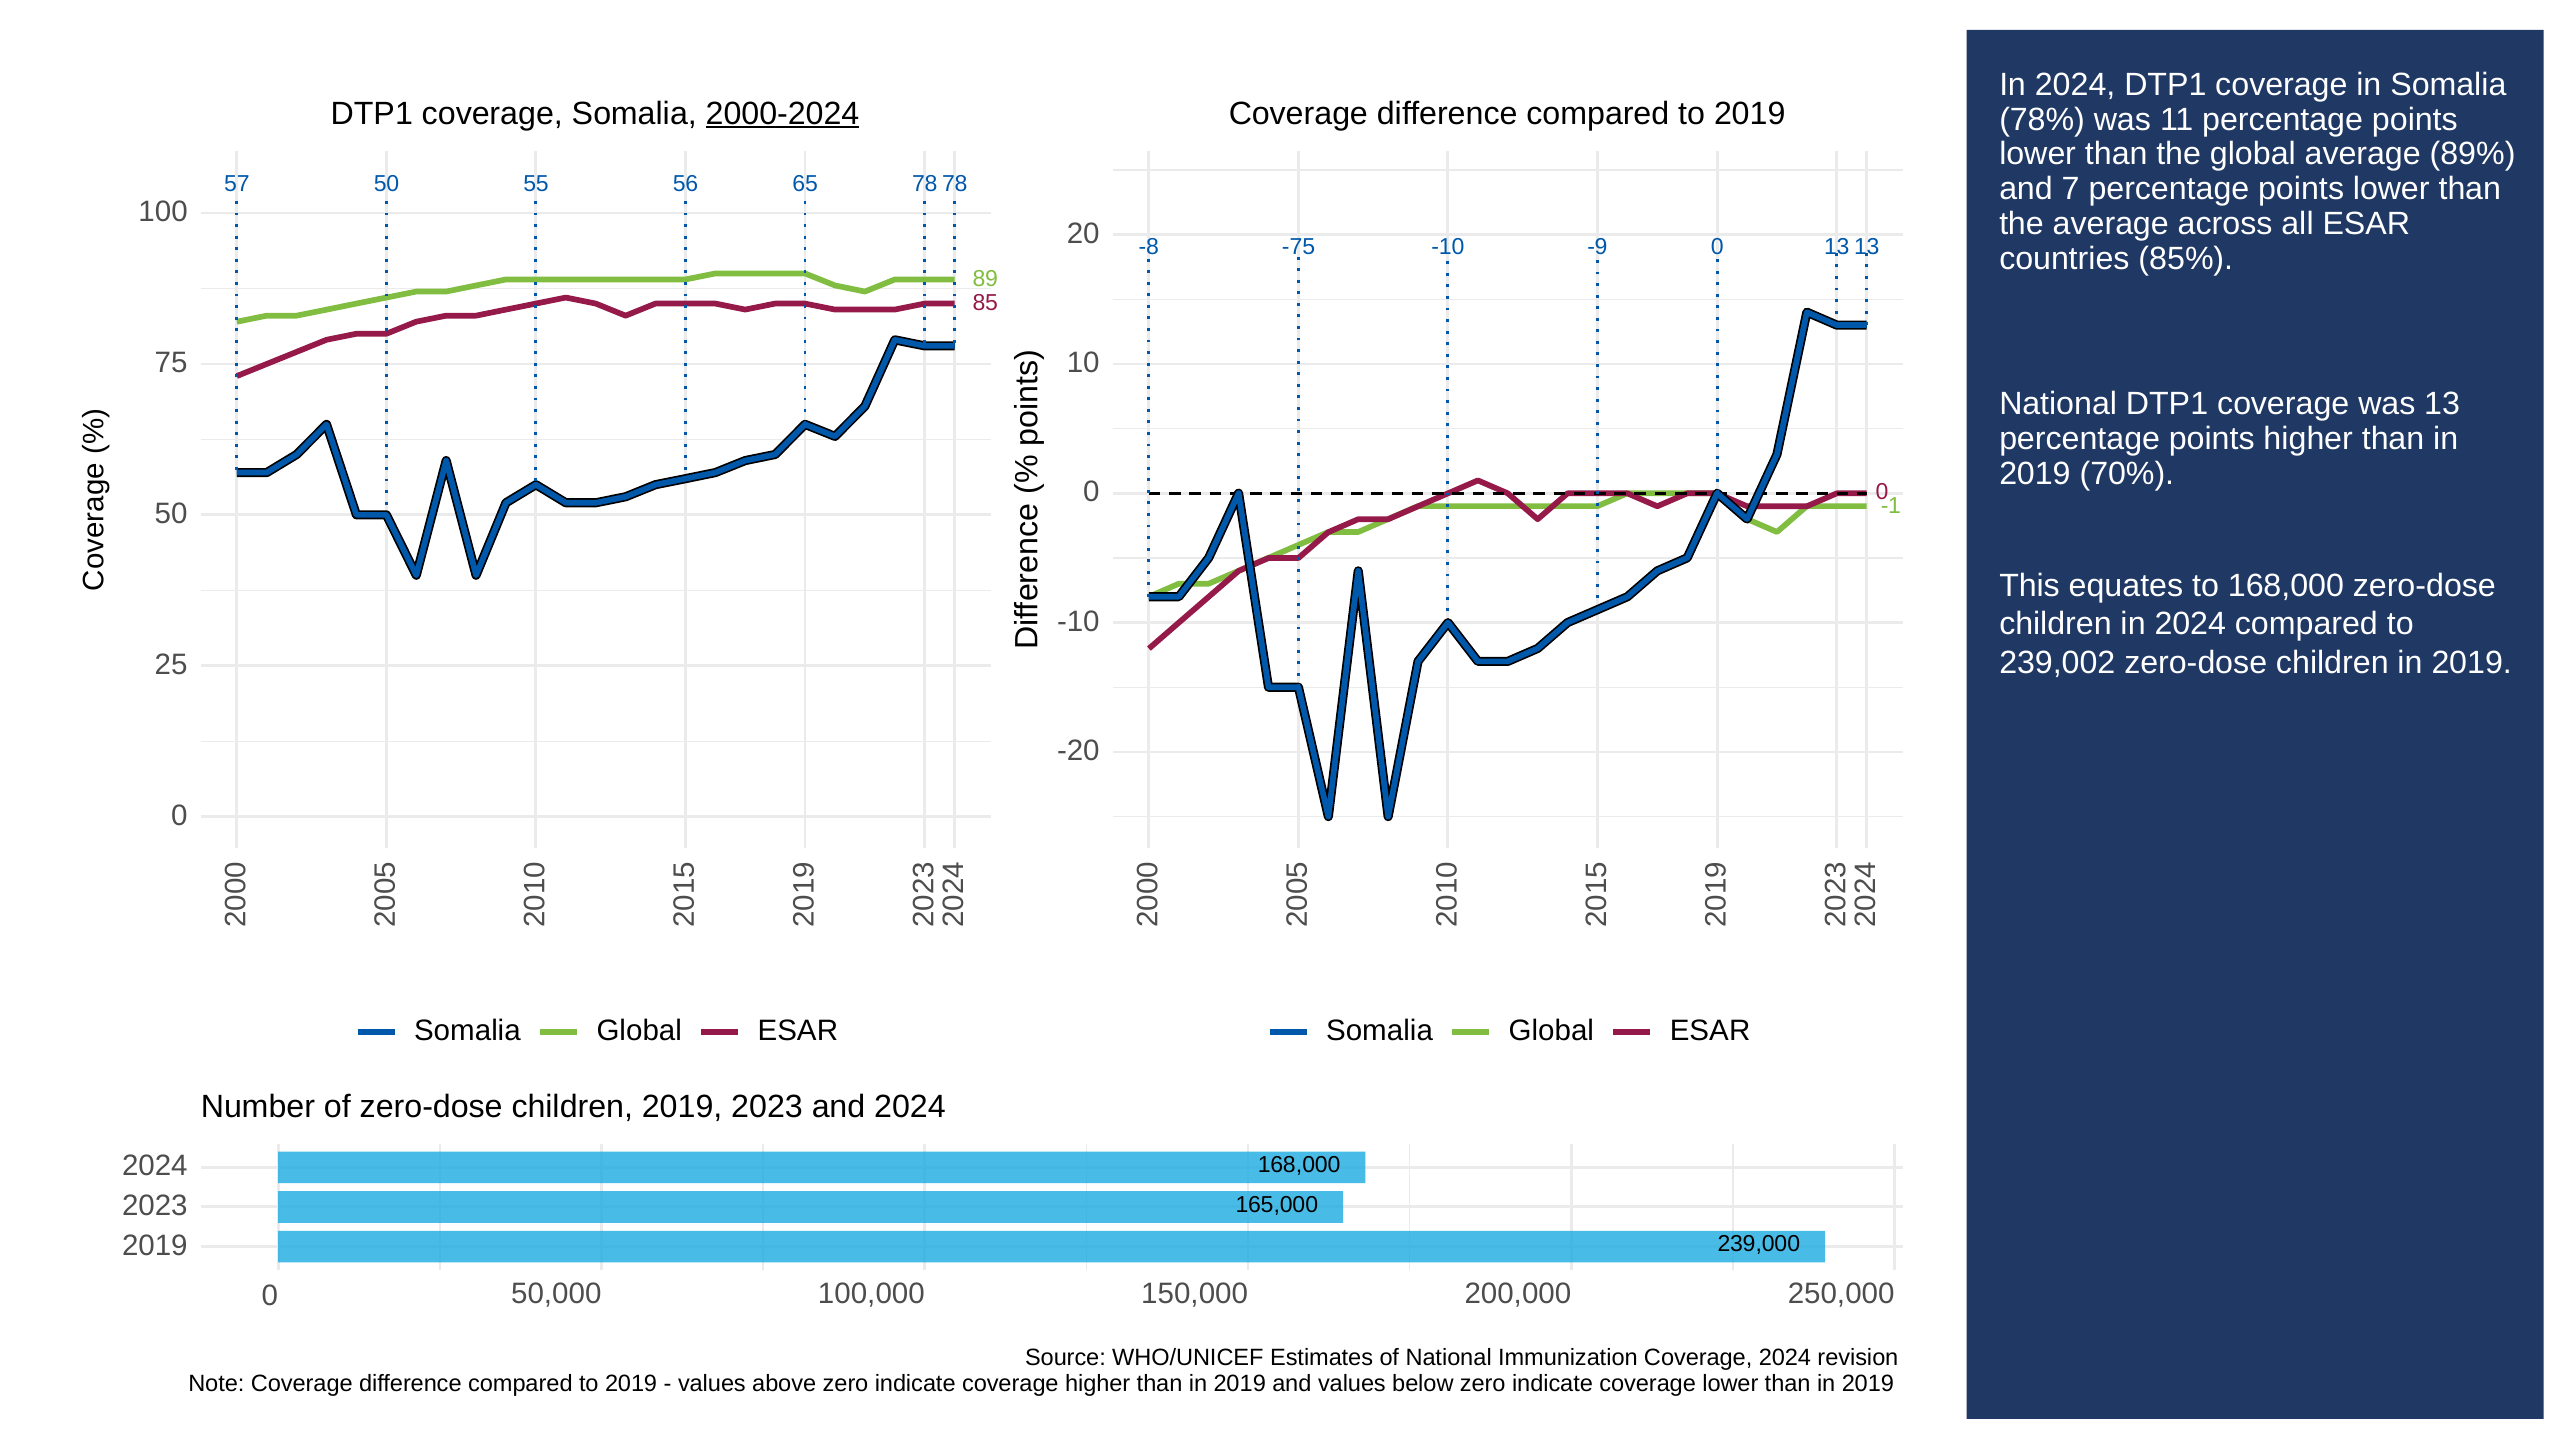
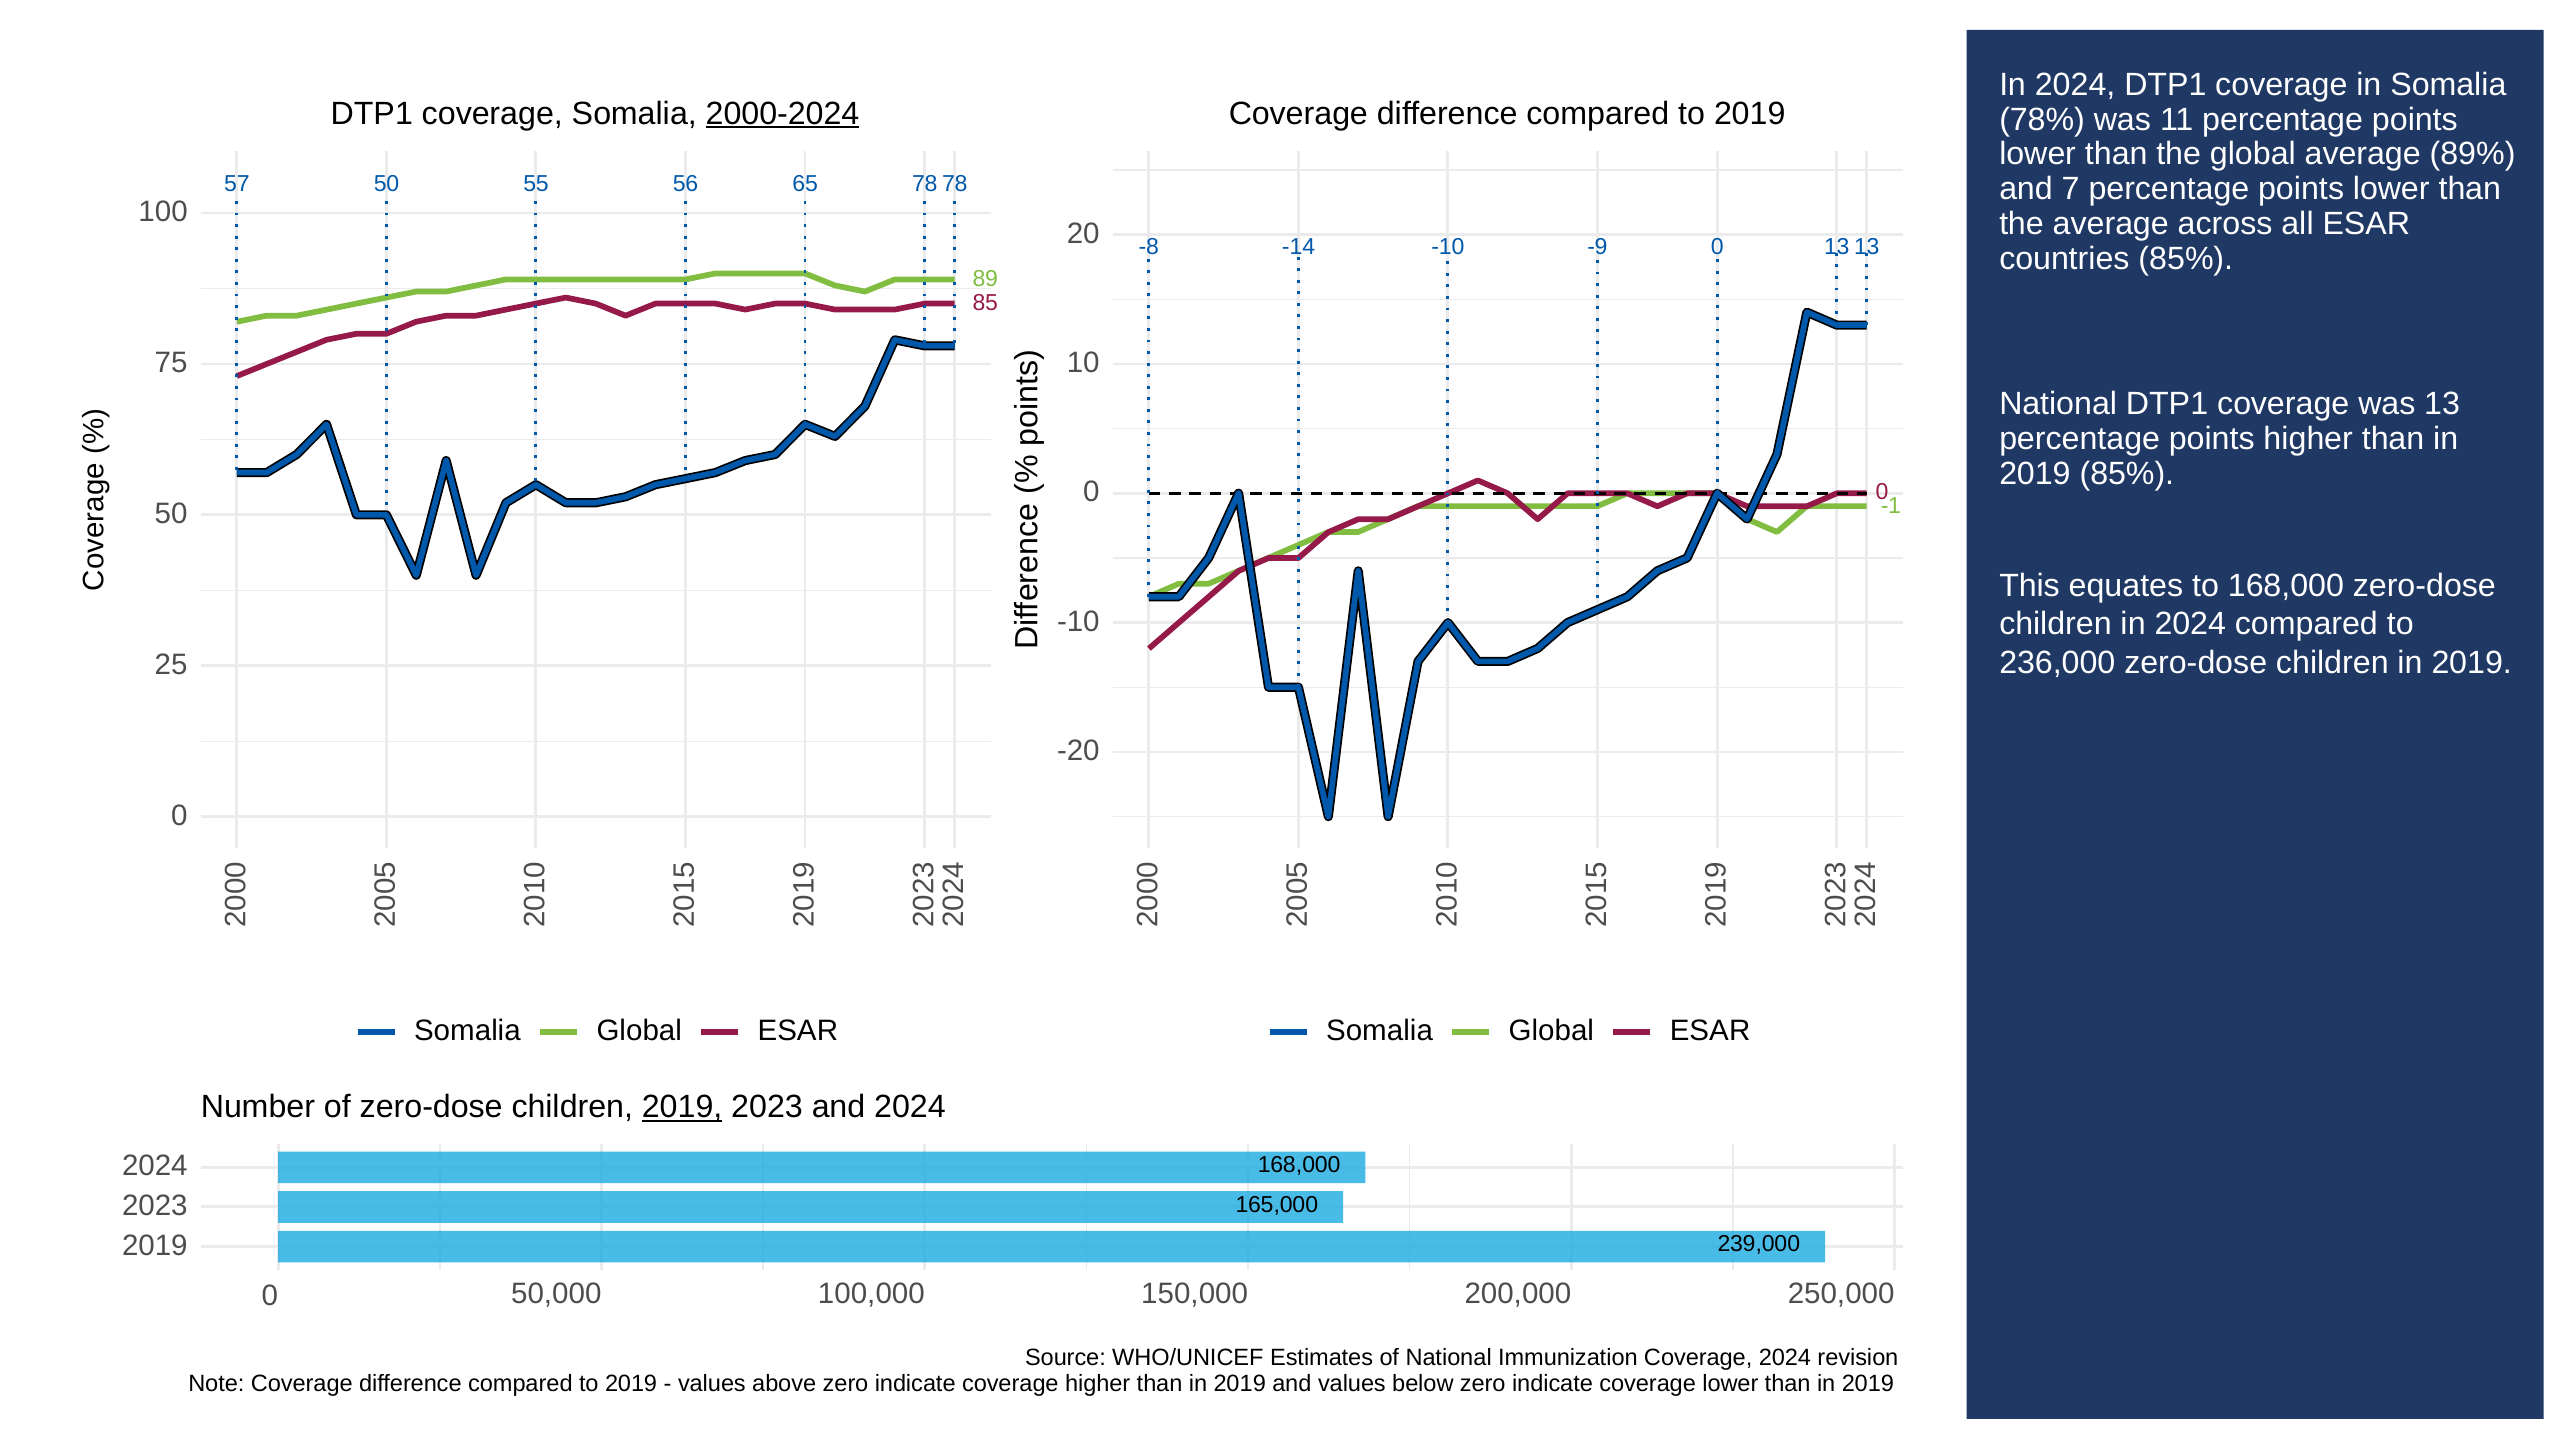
-75: -75 -> -14
2019 70%: 70% -> 85%
239,002: 239,002 -> 236,000
2019 at (682, 1107) underline: none -> present
